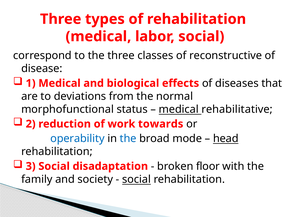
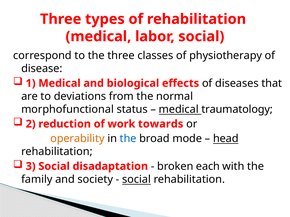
reconstructive: reconstructive -> physiotherapy
rehabilitative: rehabilitative -> traumatology
operability colour: blue -> orange
floor: floor -> each
